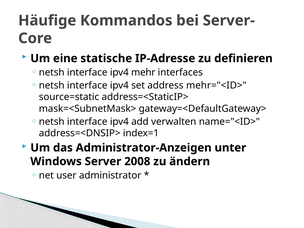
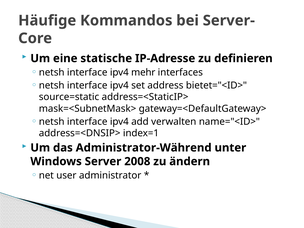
mehr="<ID>: mehr="<ID> -> bietet="<ID>
Administrator-Anzeigen: Administrator-Anzeigen -> Administrator-Während
